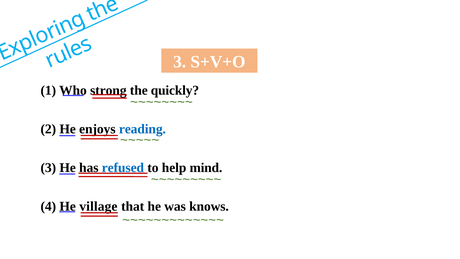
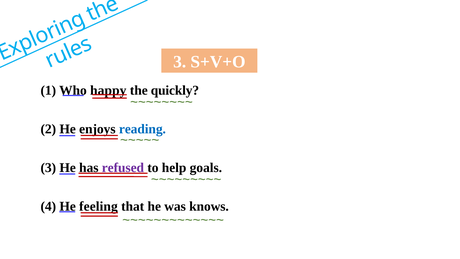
strong: strong -> happy
refused colour: blue -> purple
mind: mind -> goals
village: village -> feeling
